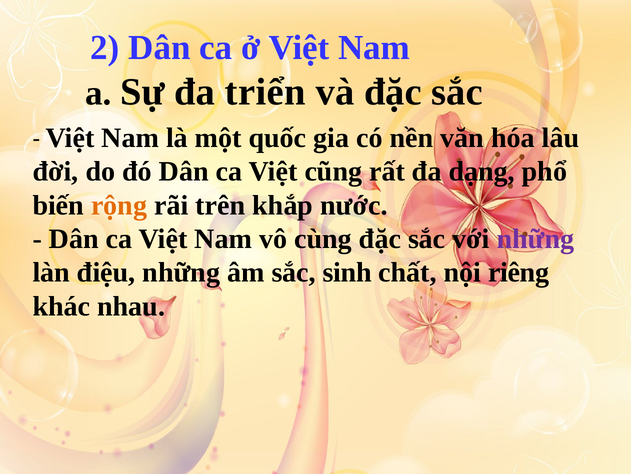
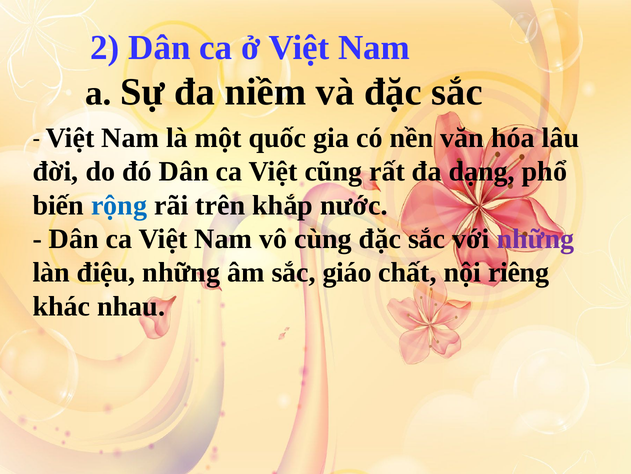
triển: triển -> niềm
rộng colour: orange -> blue
sinh: sinh -> giáo
